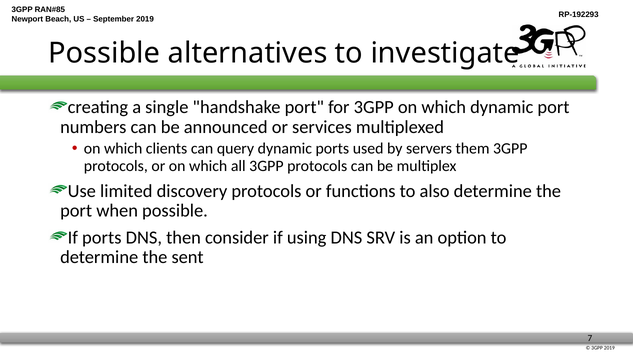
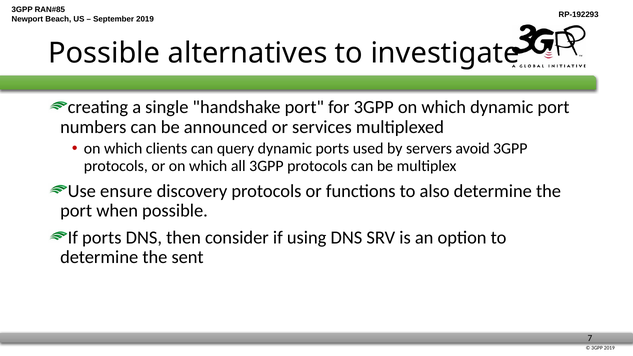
them: them -> avoid
limited: limited -> ensure
